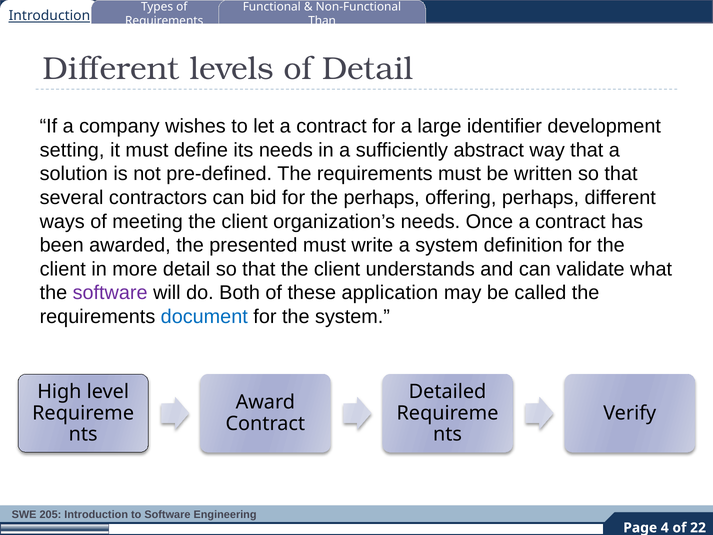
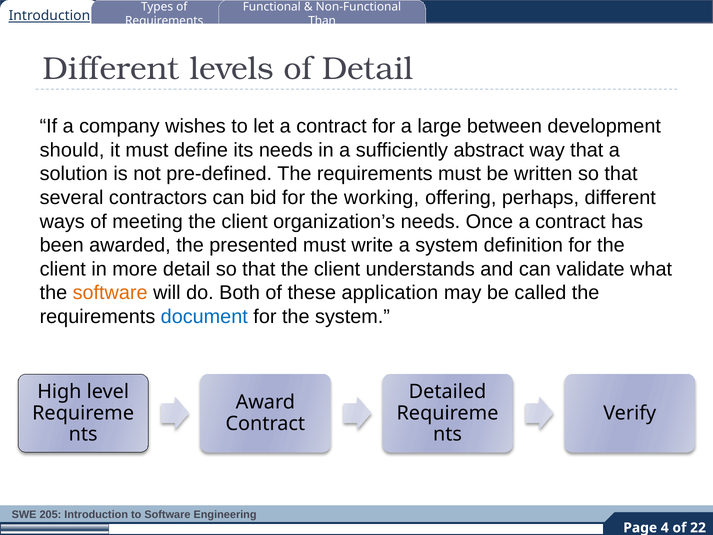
identifier: identifier -> between
setting: setting -> should
the perhaps: perhaps -> working
software at (110, 293) colour: purple -> orange
